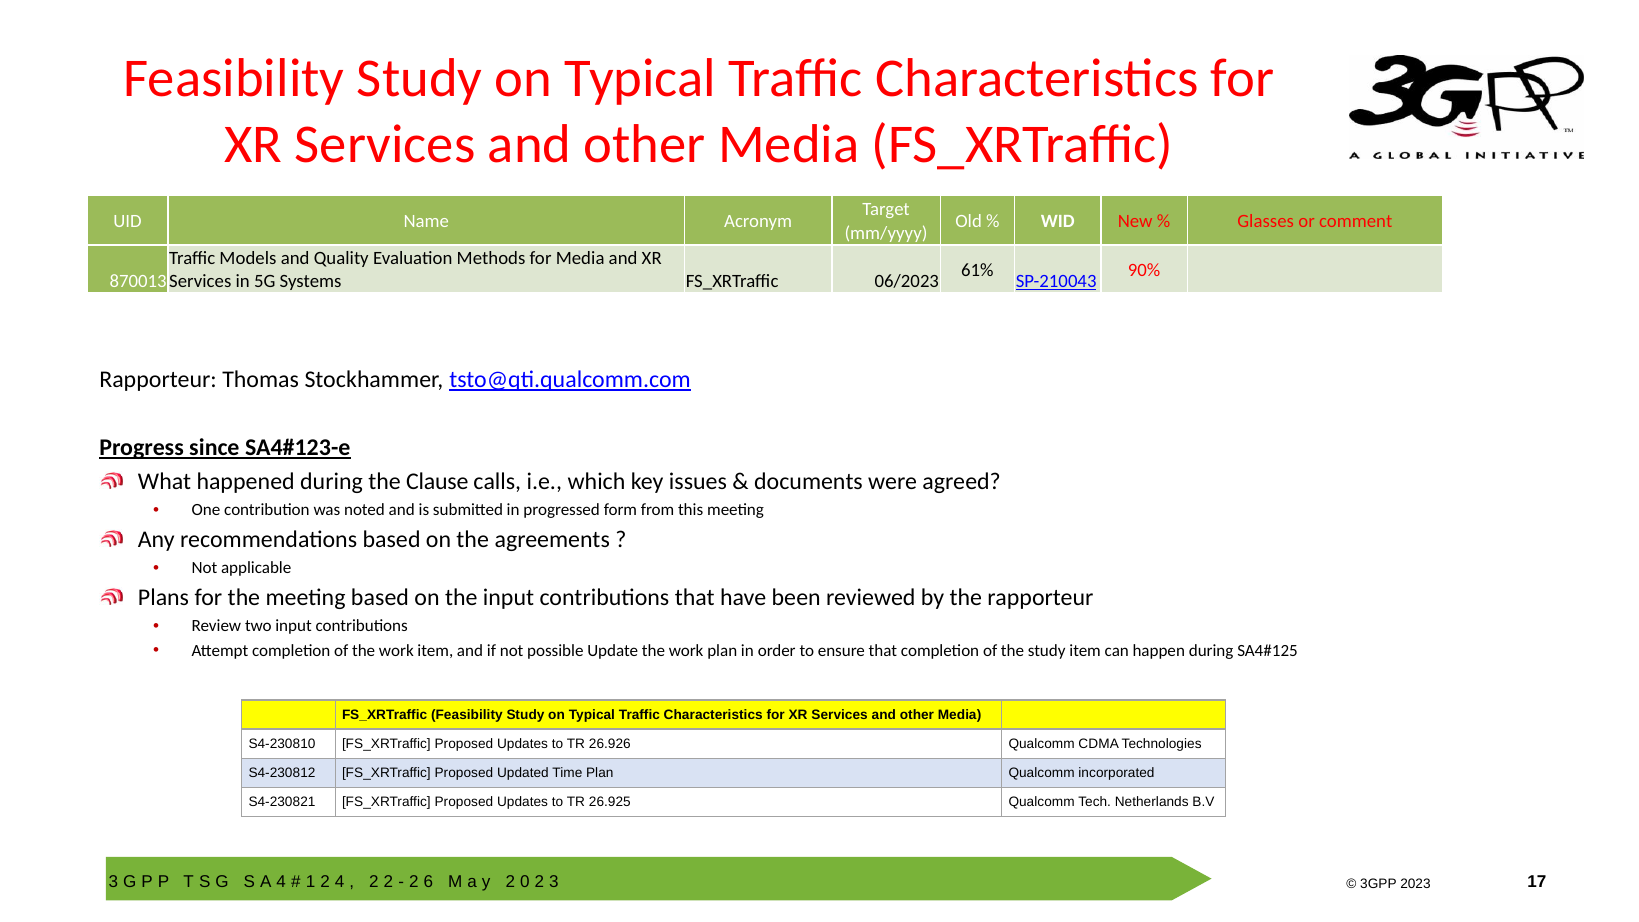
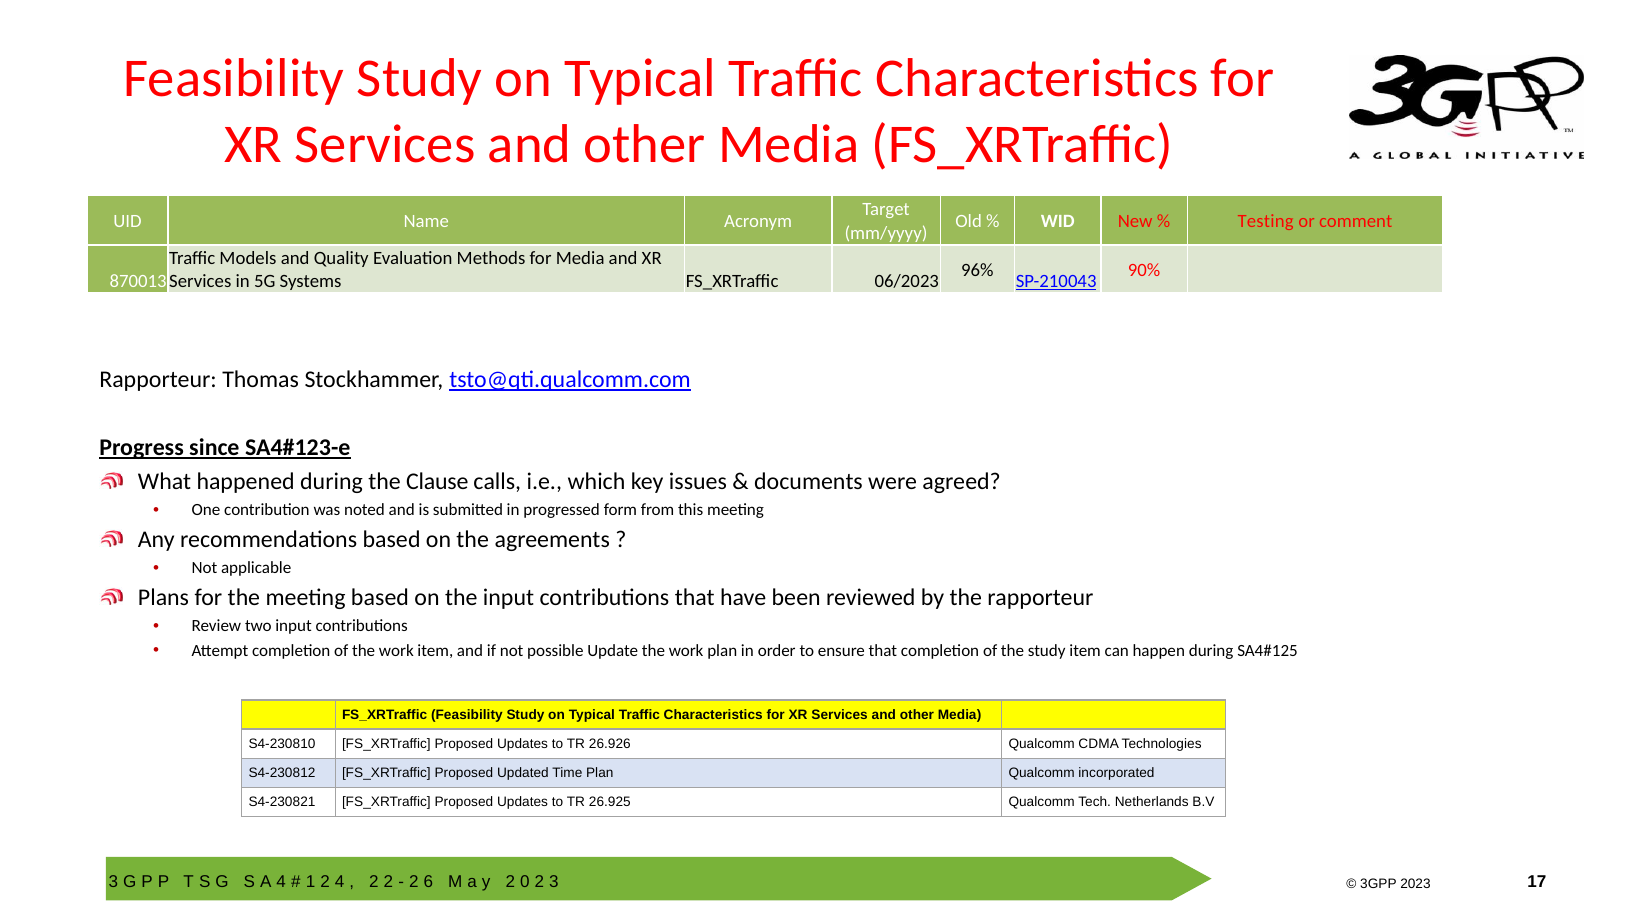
Glasses: Glasses -> Testing
61%: 61% -> 96%
